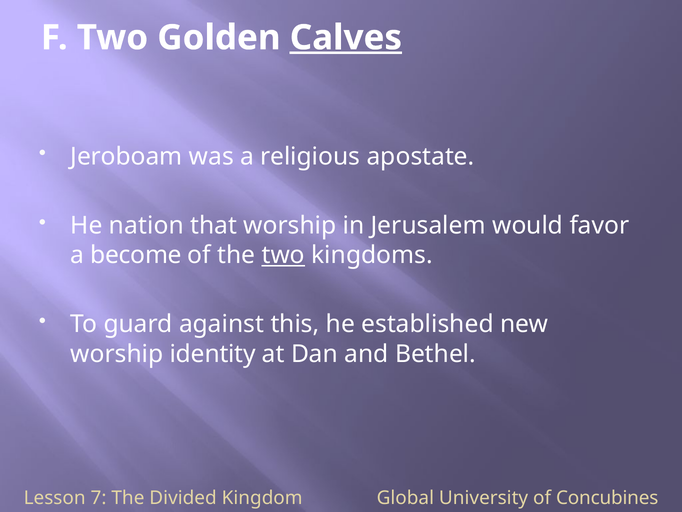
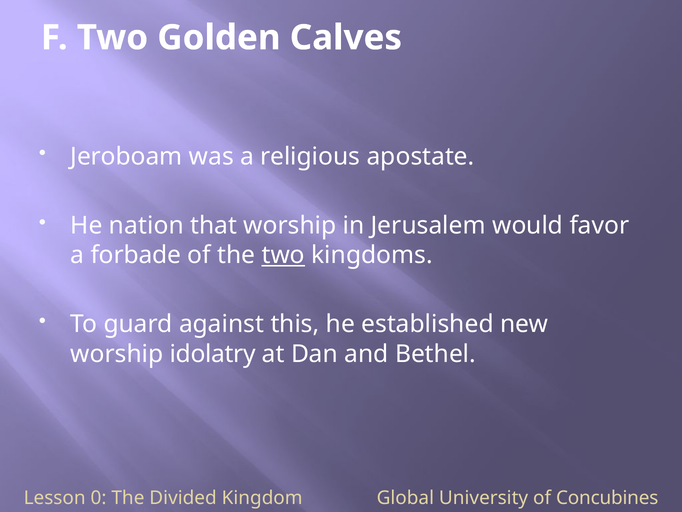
Calves underline: present -> none
become: become -> forbade
identity: identity -> idolatry
7: 7 -> 0
